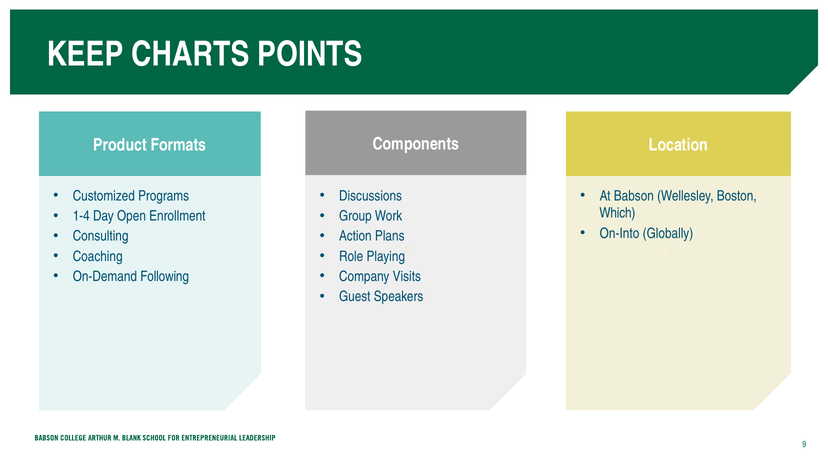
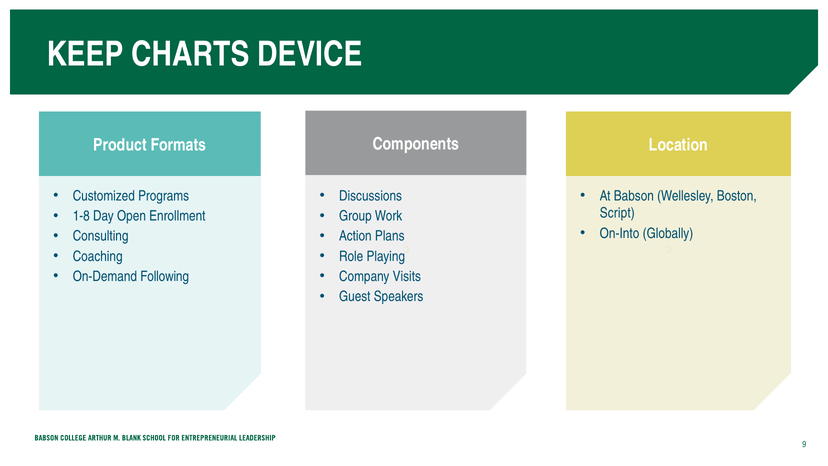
POINTS: POINTS -> DEVICE
Which: Which -> Script
1-4: 1-4 -> 1-8
